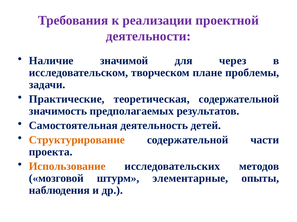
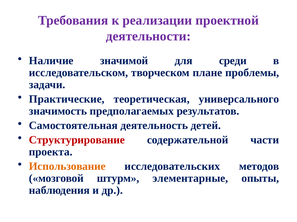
через: через -> среди
теоретическая содержательной: содержательной -> универсального
Структурирование colour: orange -> red
